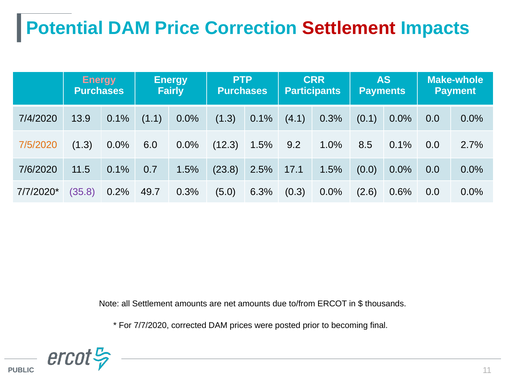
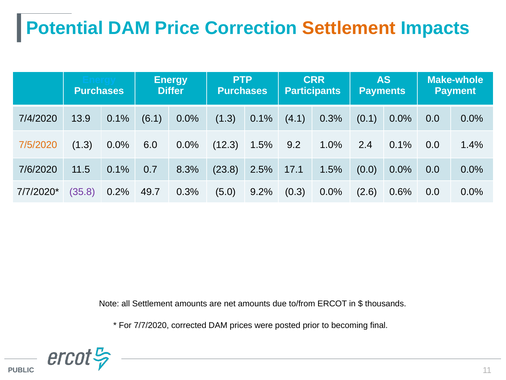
Settlement at (349, 28) colour: red -> orange
Energy at (99, 80) colour: pink -> light blue
Fairly: Fairly -> Differ
1.1: 1.1 -> 6.1
8.5: 8.5 -> 2.4
2.7%: 2.7% -> 1.4%
0.7 1.5%: 1.5% -> 8.3%
6.3%: 6.3% -> 9.2%
